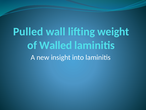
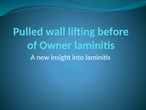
weight: weight -> before
Walled: Walled -> Owner
